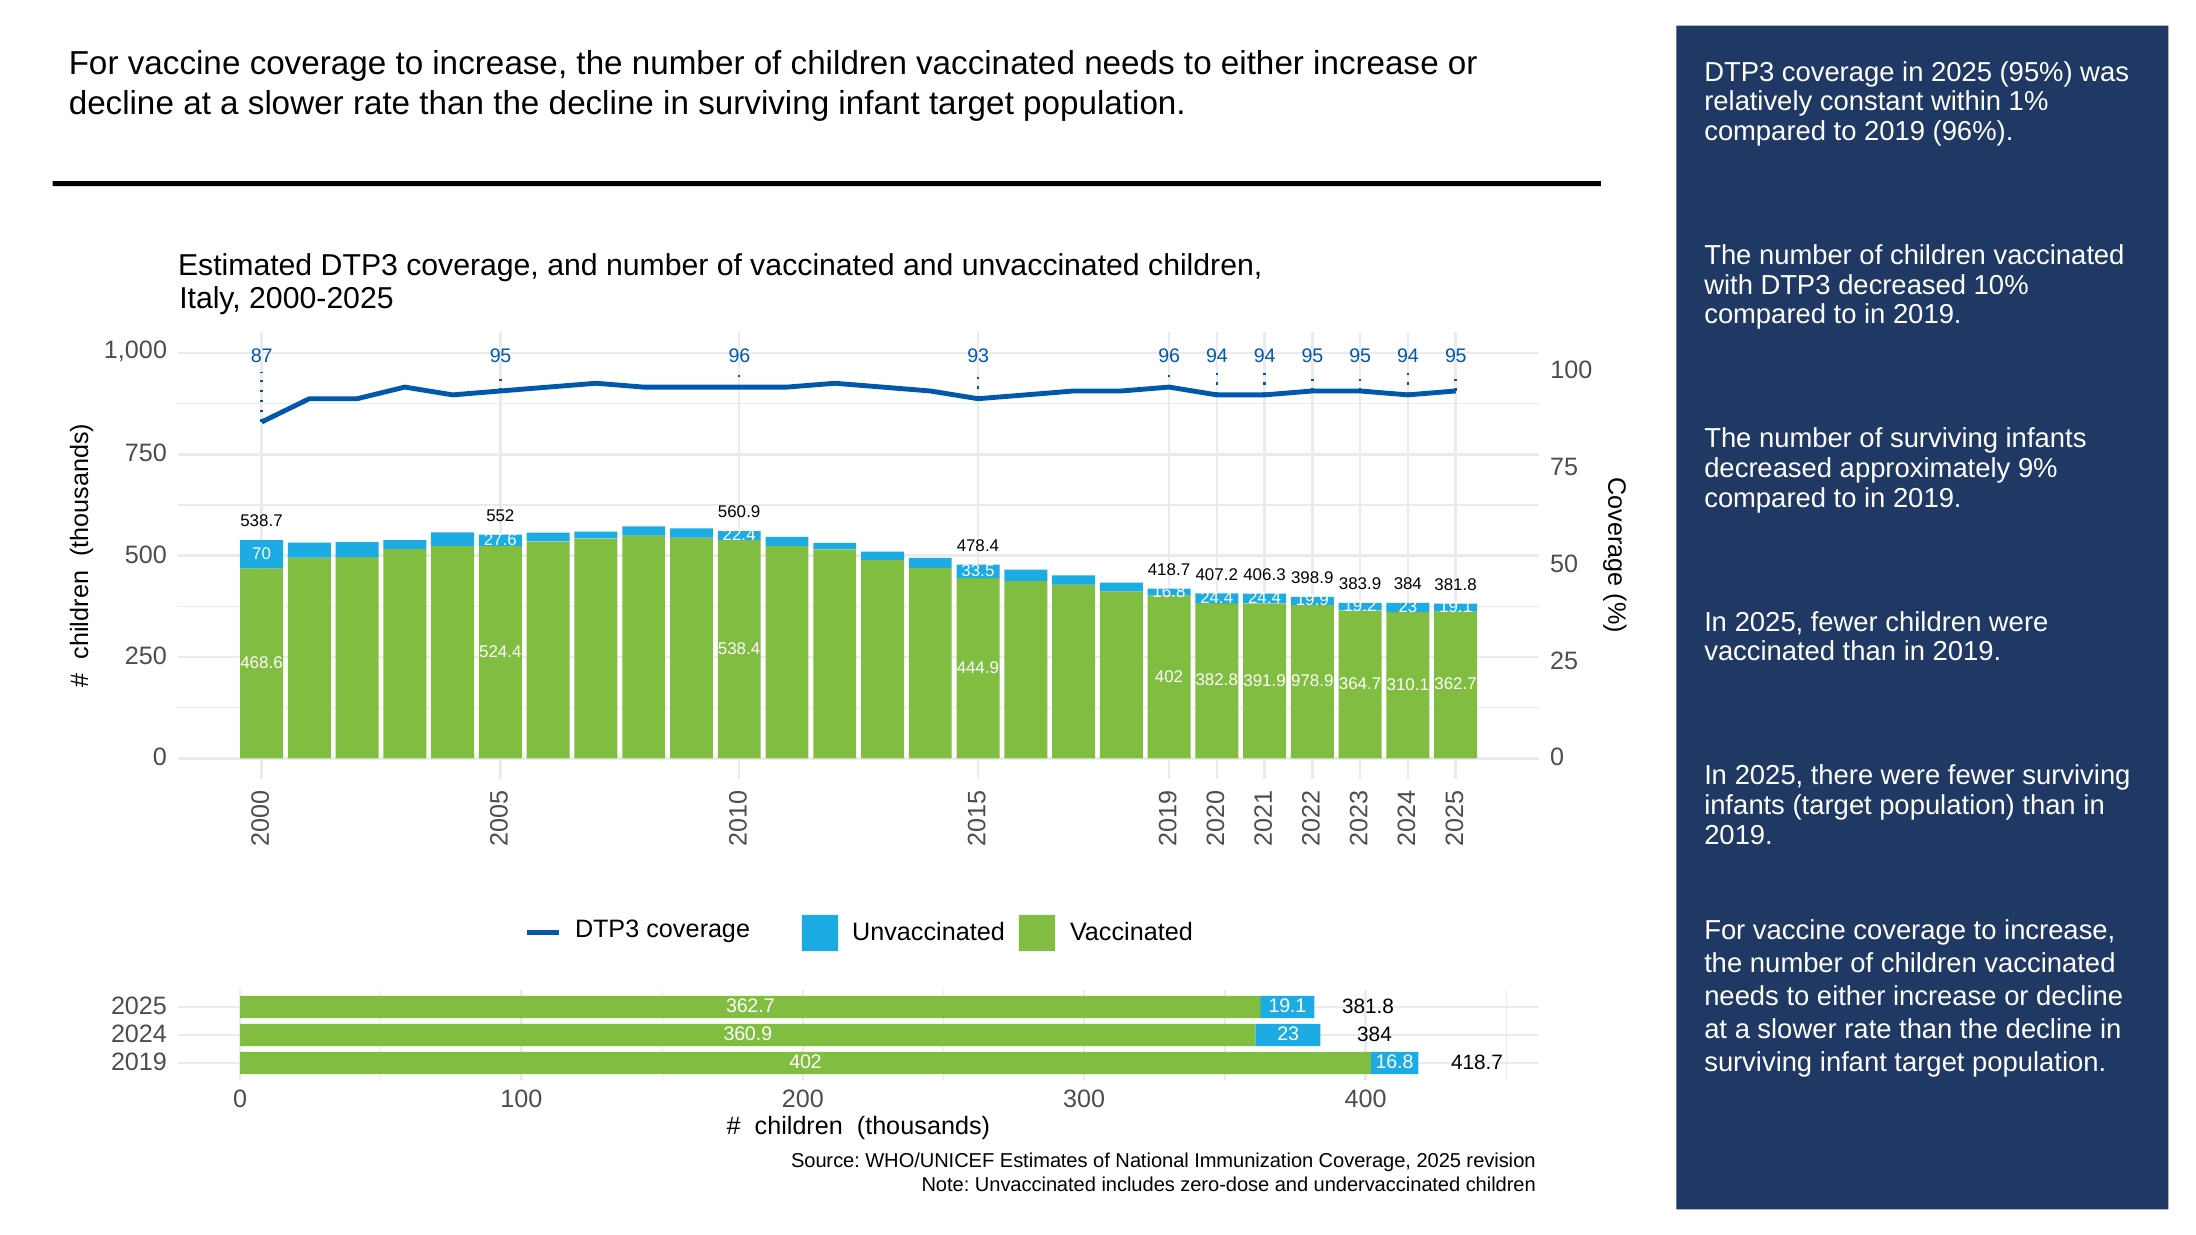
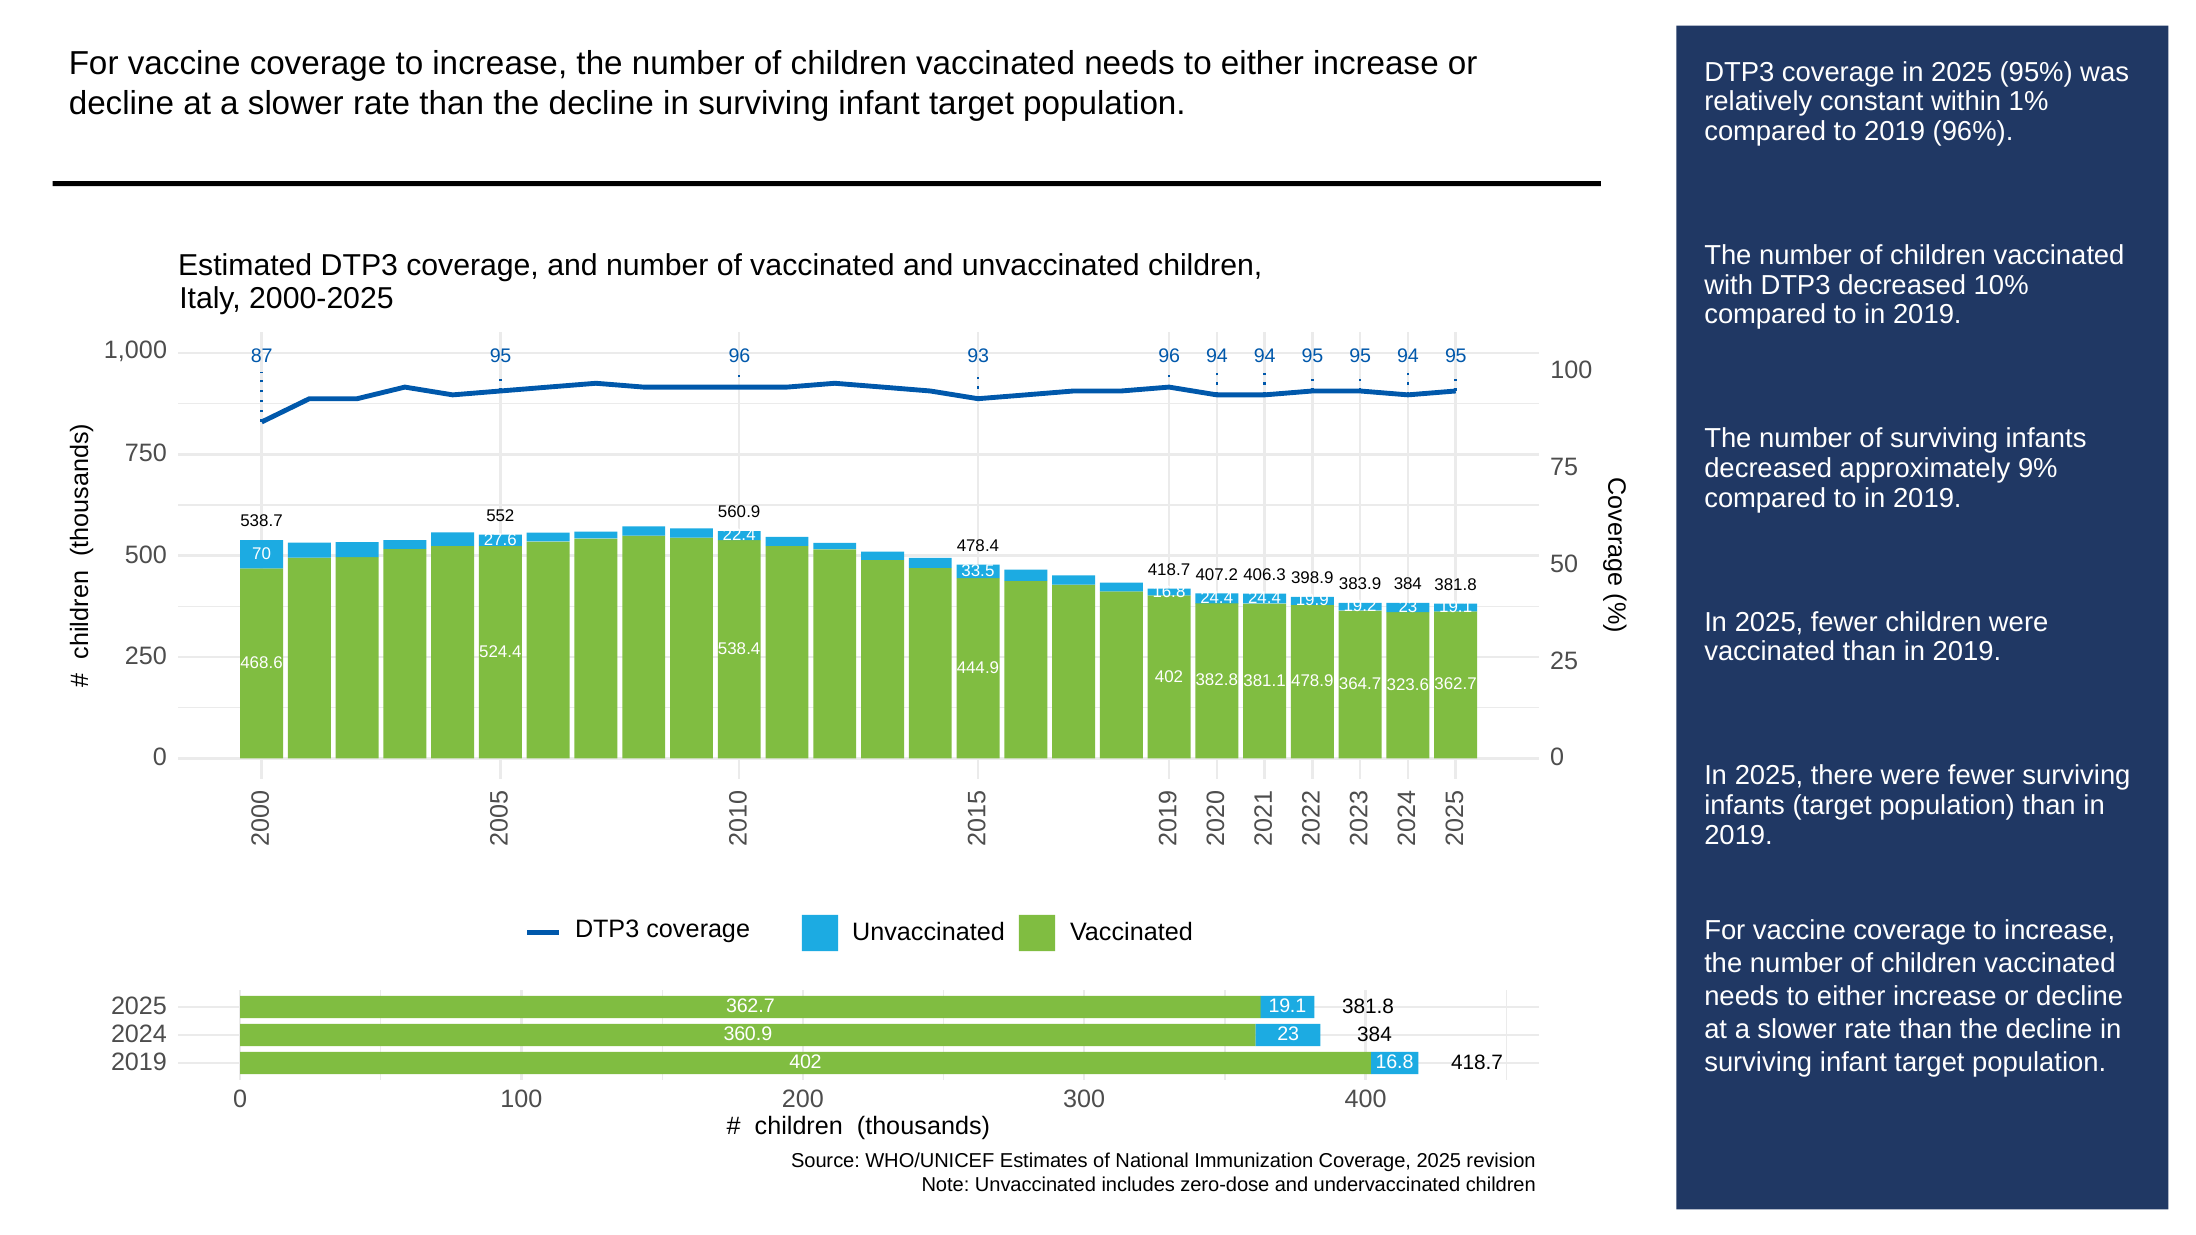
391.9: 391.9 -> 381.1
978.9: 978.9 -> 478.9
310.1: 310.1 -> 323.6
